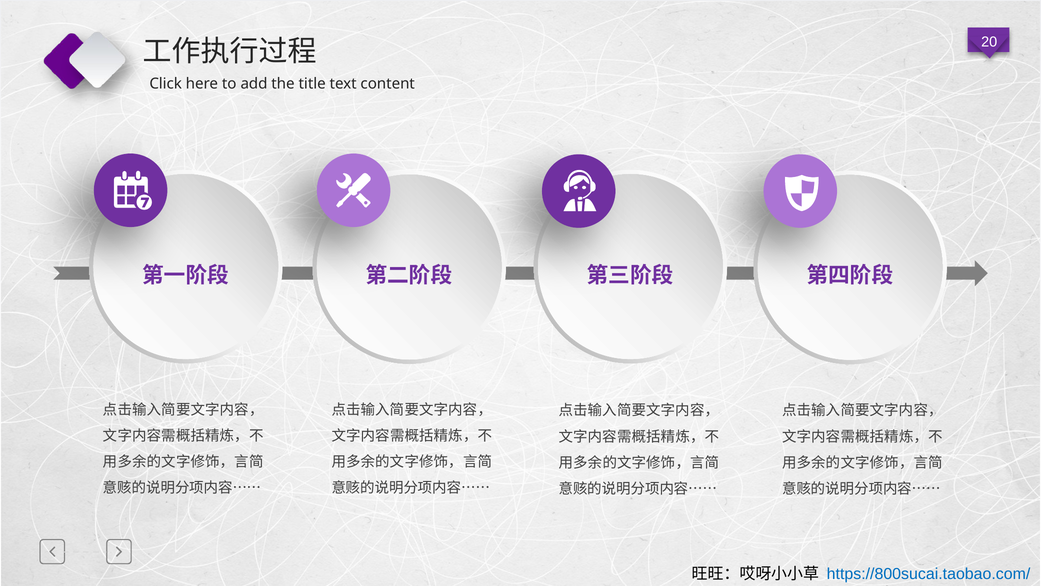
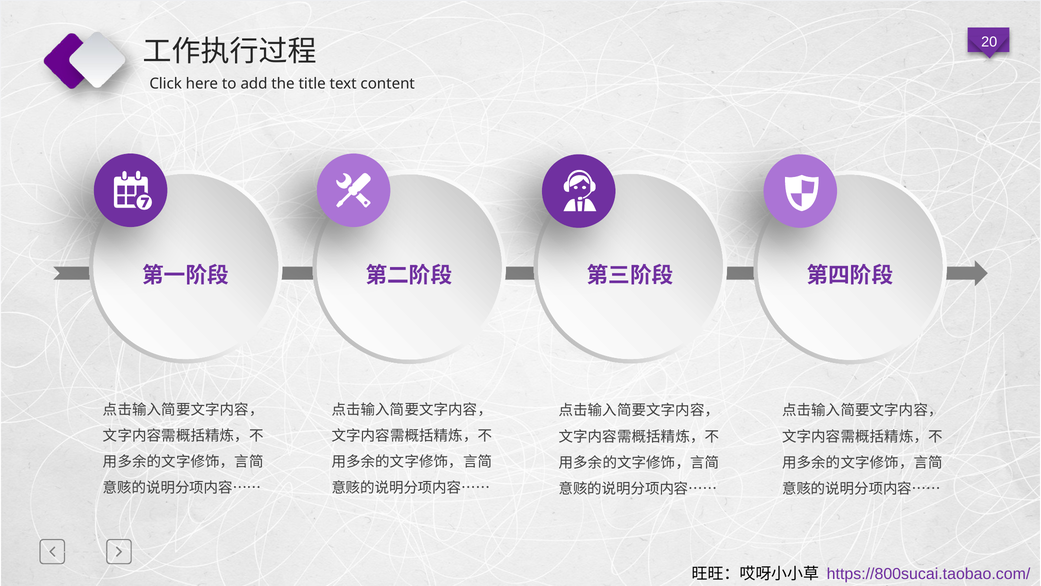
https://800sucai.taobao.com/ colour: blue -> purple
